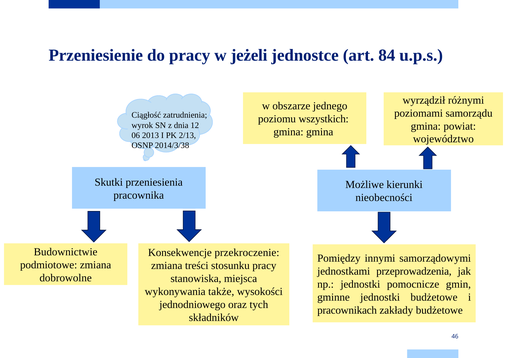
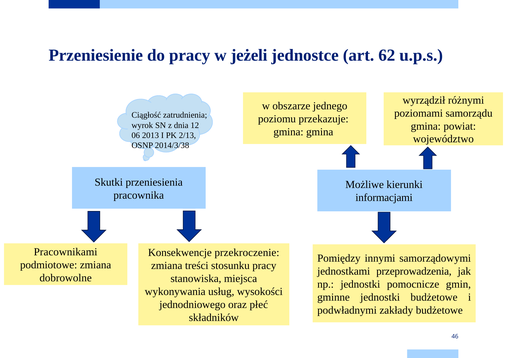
84: 84 -> 62
wszystkich: wszystkich -> przekazuje
nieobecności: nieobecności -> informacjami
Budownictwie: Budownictwie -> Pracownikami
także: także -> usług
tych: tych -> płeć
pracownikach: pracownikach -> podwładnymi
